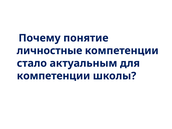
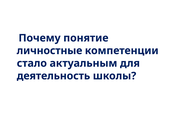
компетенции at (53, 76): компетенции -> деятельность
